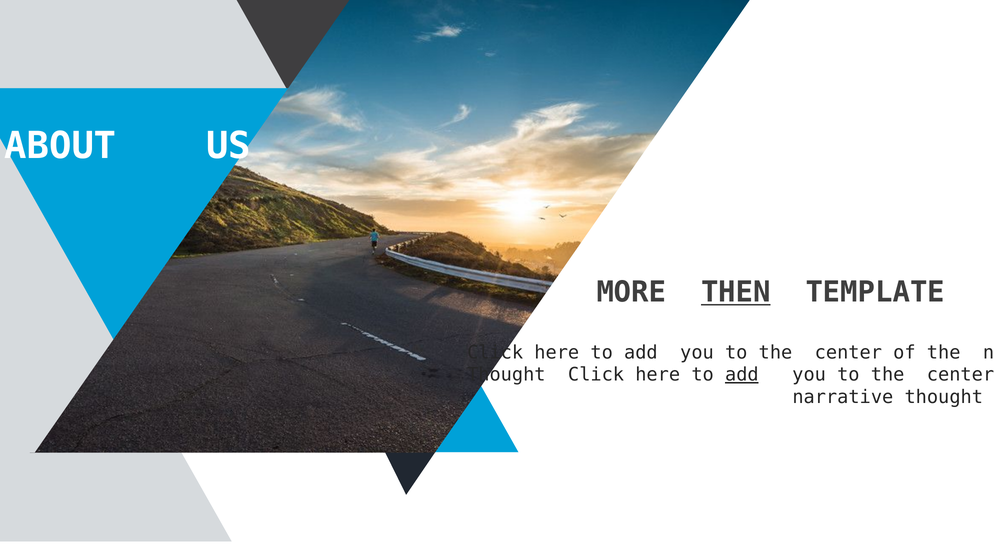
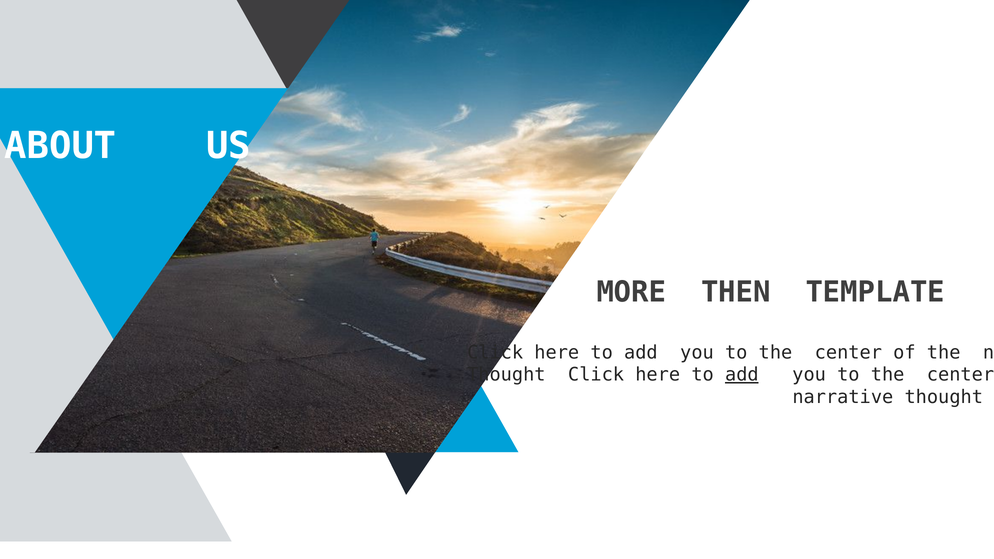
THEN underline: present -> none
